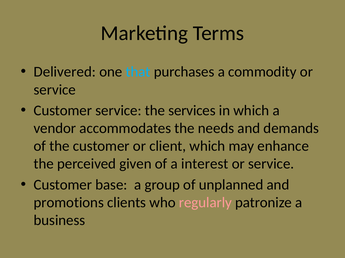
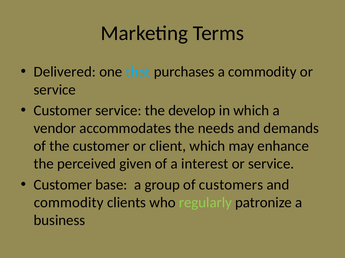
services: services -> develop
unplanned: unplanned -> customers
promotions at (69, 203): promotions -> commodity
regularly colour: pink -> light green
